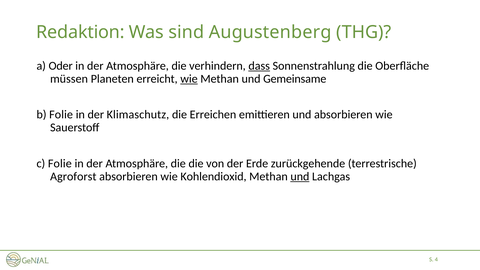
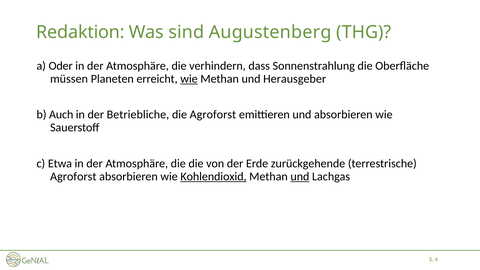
dass underline: present -> none
Gemeinsame: Gemeinsame -> Herausgeber
b Folie: Folie -> Auch
Klimaschutz: Klimaschutz -> Betriebliche
die Erreichen: Erreichen -> Agroforst
c Folie: Folie -> Etwa
Kohlendioxid underline: none -> present
